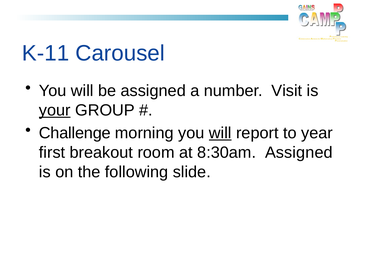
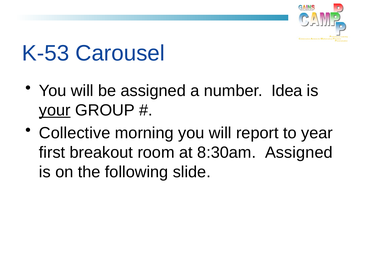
K-11: K-11 -> K-53
Visit: Visit -> Idea
Challenge: Challenge -> Collective
will at (220, 133) underline: present -> none
